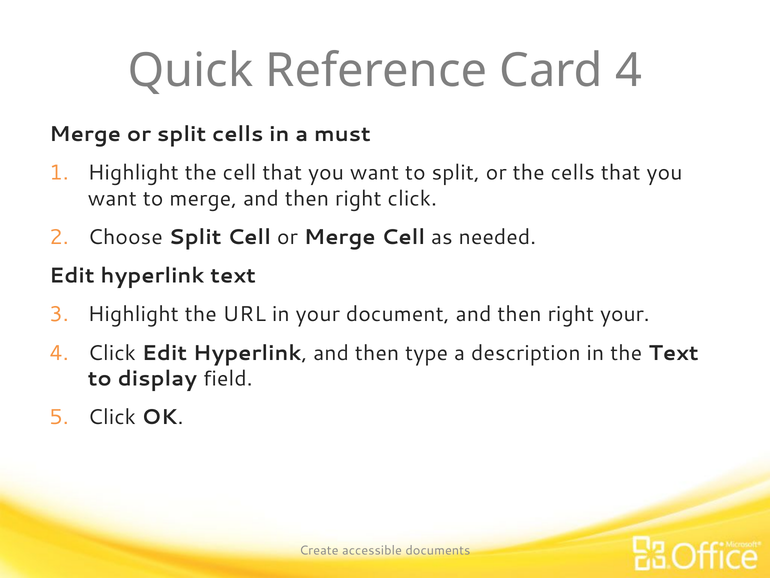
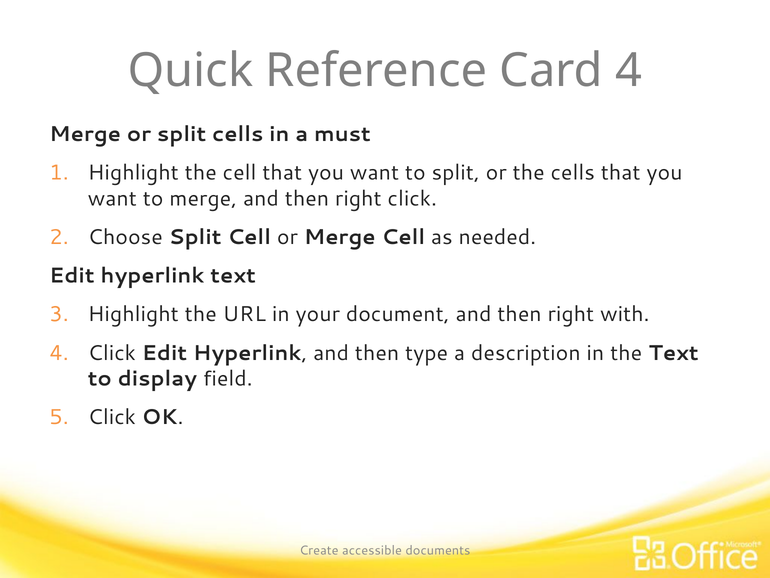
right your: your -> with
